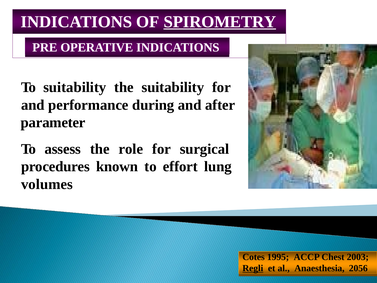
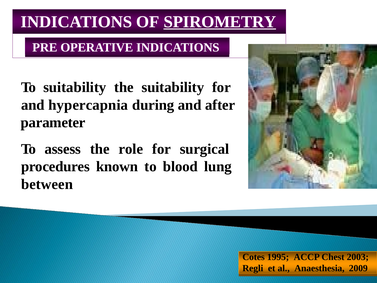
performance: performance -> hypercapnia
effort: effort -> blood
volumes: volumes -> between
Regli underline: present -> none
2056: 2056 -> 2009
